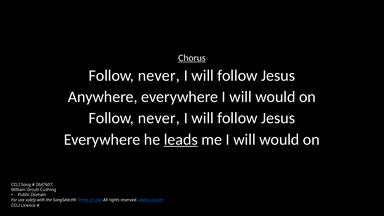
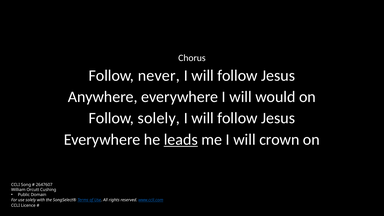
Chorus underline: present -> none
never at (159, 118): never -> solely
me I will would: would -> crown
